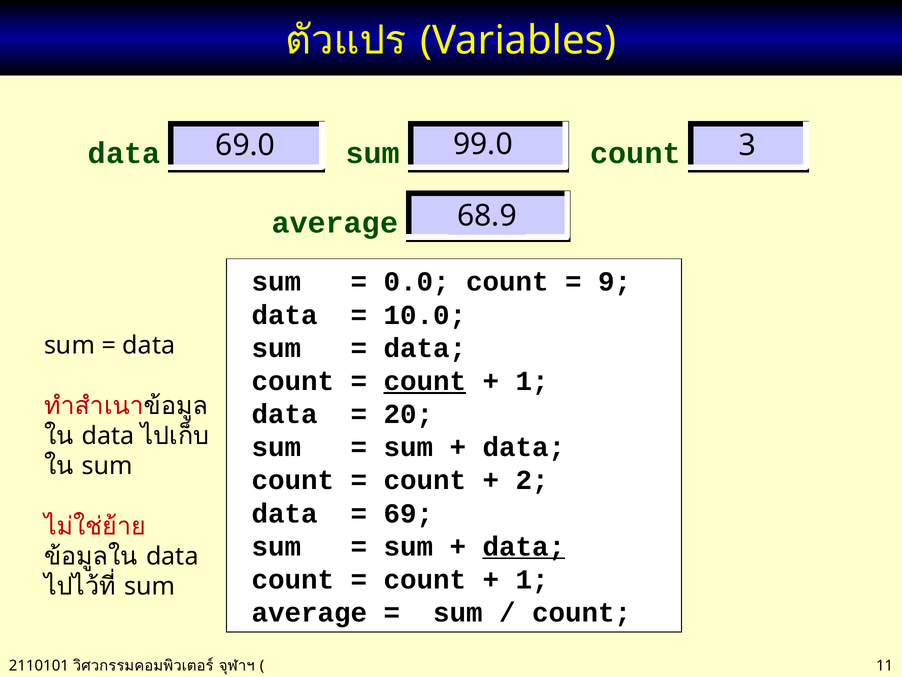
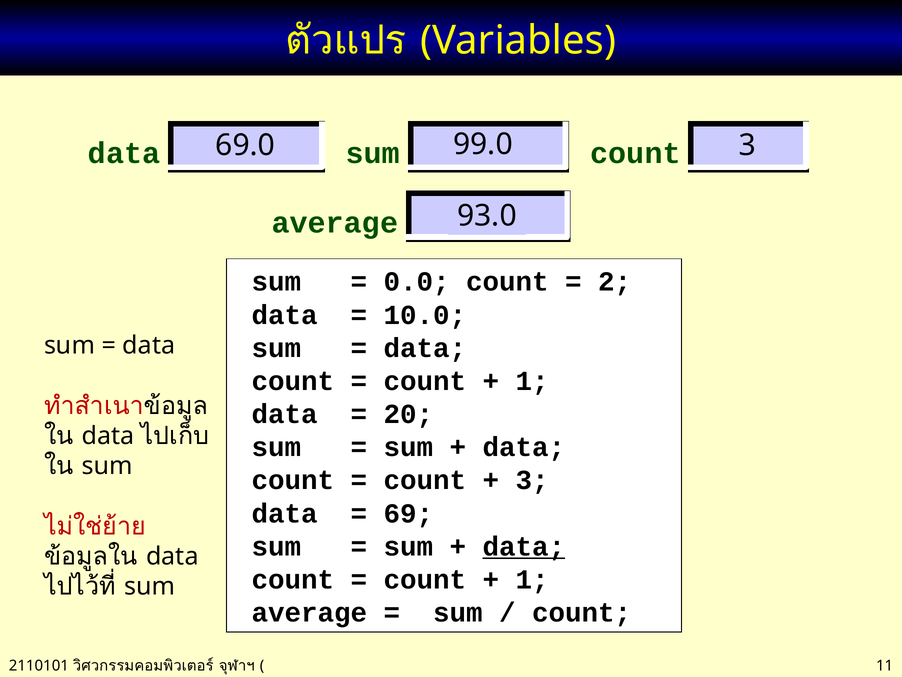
68.9: 68.9 -> 93.0
9 at (615, 282): 9 -> 2
count at (425, 381) underline: present -> none
2 at (532, 480): 2 -> 3
